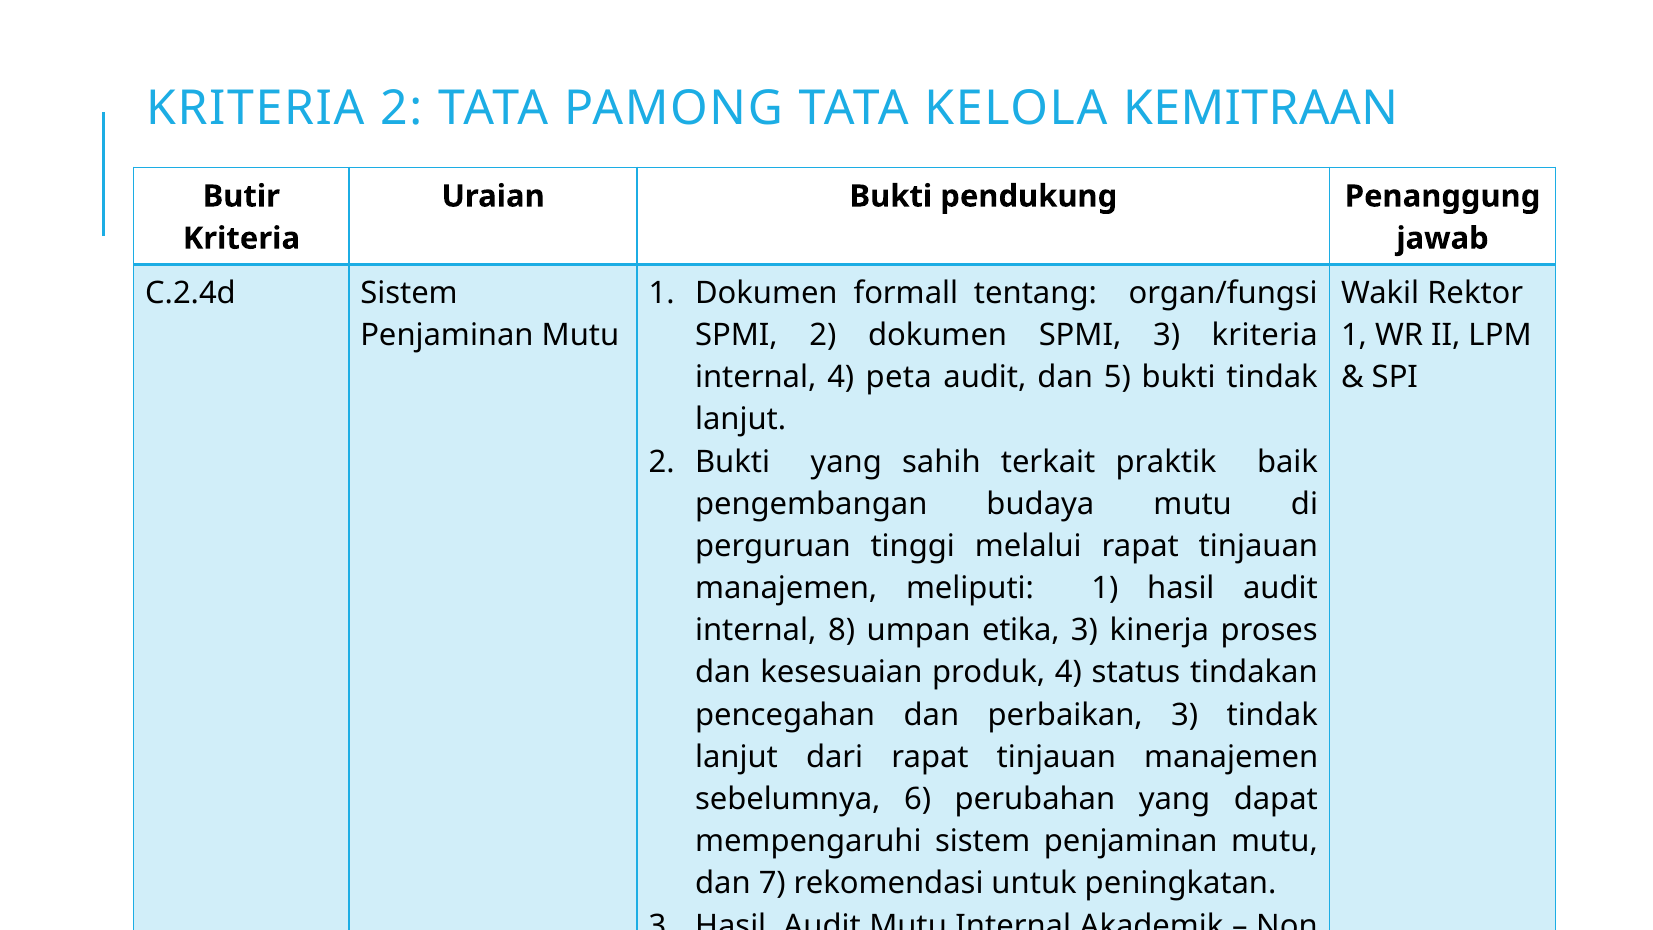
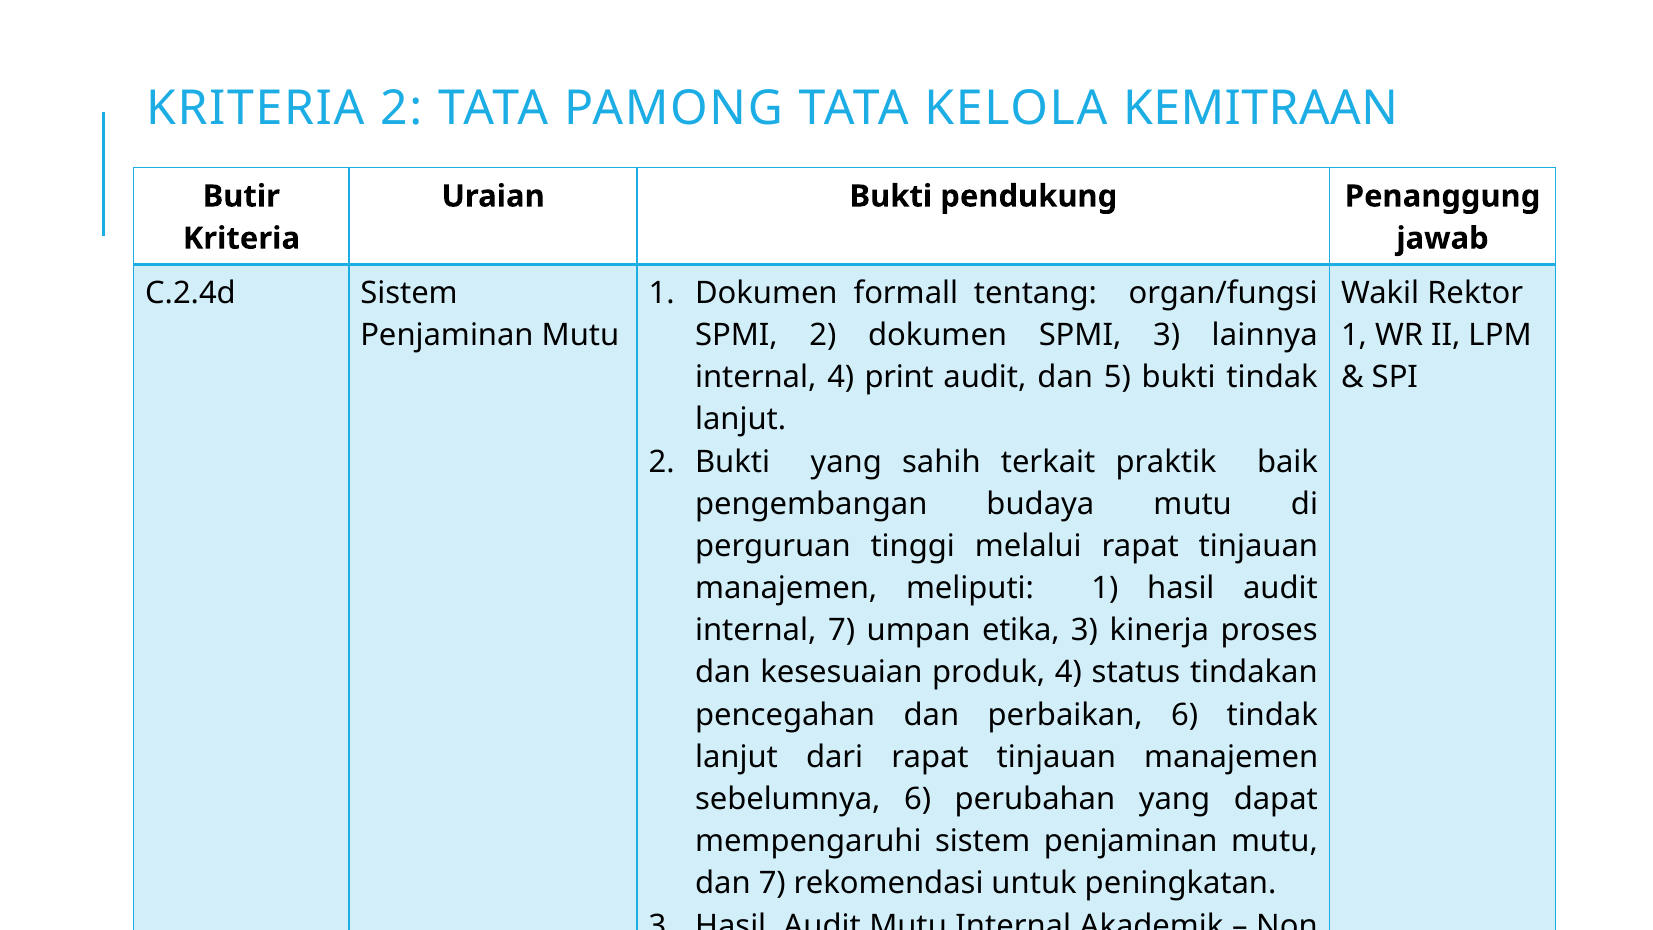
3 kriteria: kriteria -> lainnya
peta: peta -> print
internal 8: 8 -> 7
perbaikan 3: 3 -> 6
